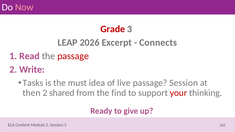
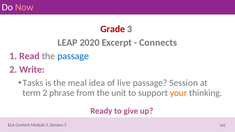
2026: 2026 -> 2020
passage at (73, 56) colour: red -> blue
must: must -> meal
then: then -> term
shared: shared -> phrase
find: find -> unit
your colour: red -> orange
